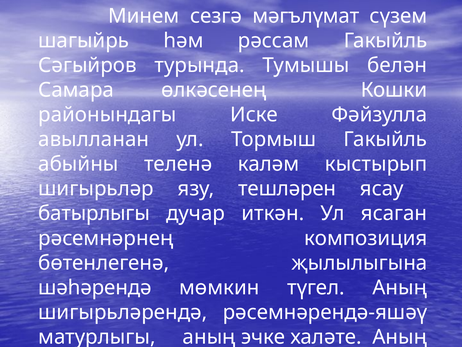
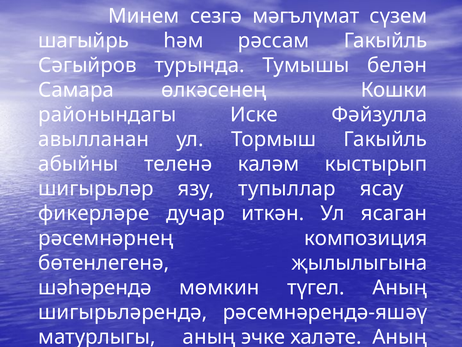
тешләрен: тешләрен -> тупыллар
батырлыгы: батырлыгы -> фикерләре
